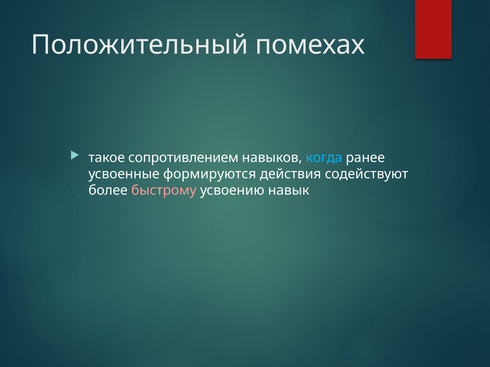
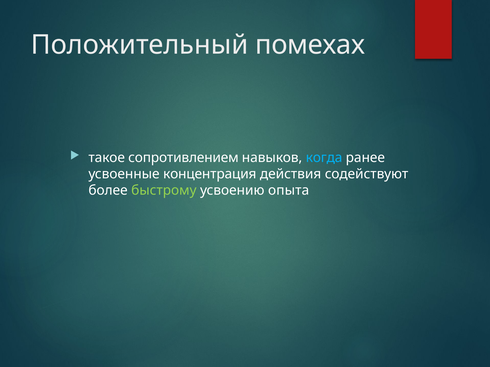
формируются: формируются -> концентрация
быстрому colour: pink -> light green
навык: навык -> опыта
